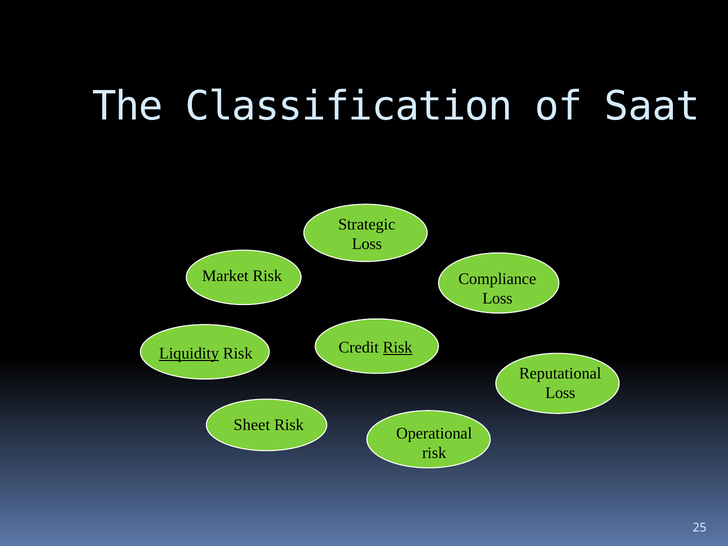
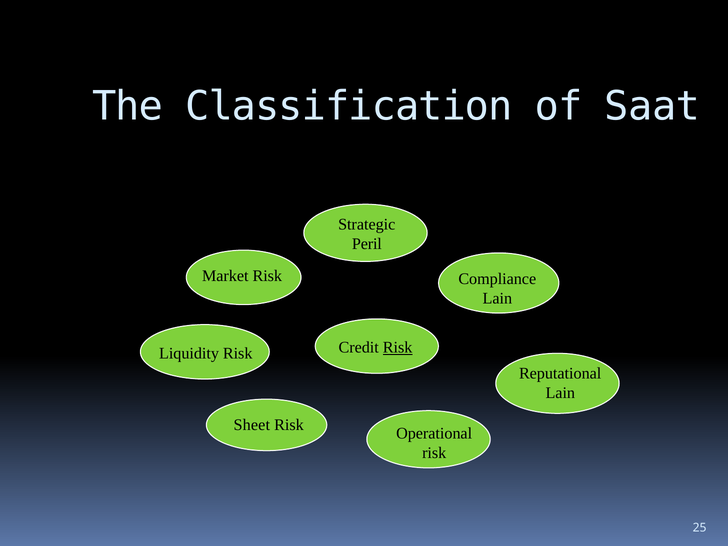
Loss at (367, 244): Loss -> Peril
Loss at (497, 298): Loss -> Lain
Liquidity underline: present -> none
Loss at (560, 393): Loss -> Lain
